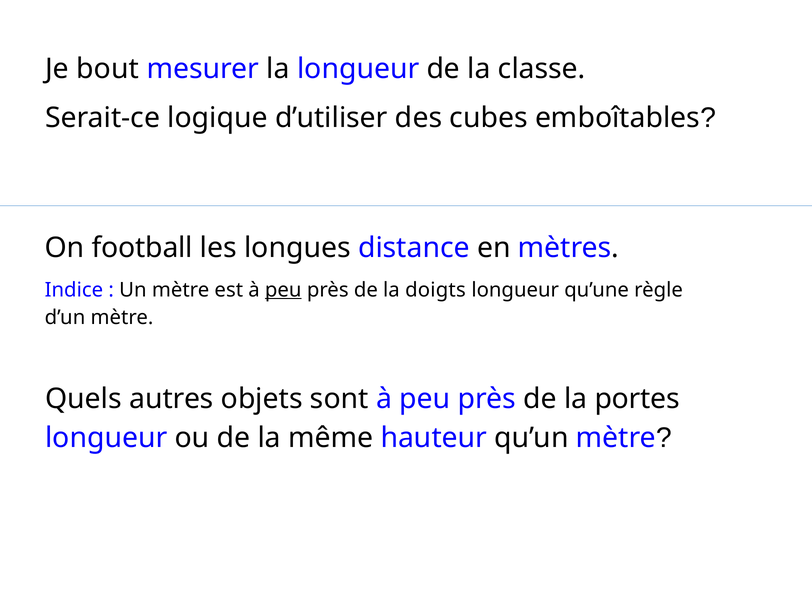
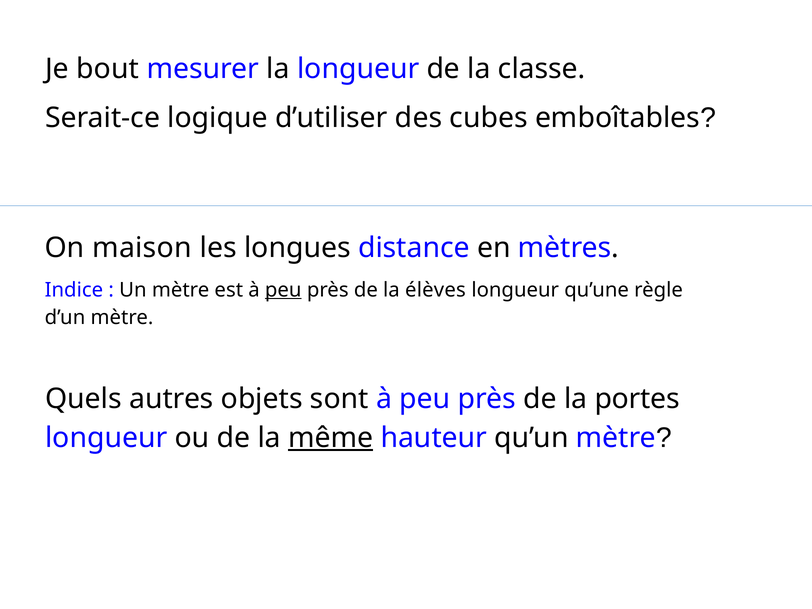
football: football -> maison
doigts: doigts -> élèves
même underline: none -> present
